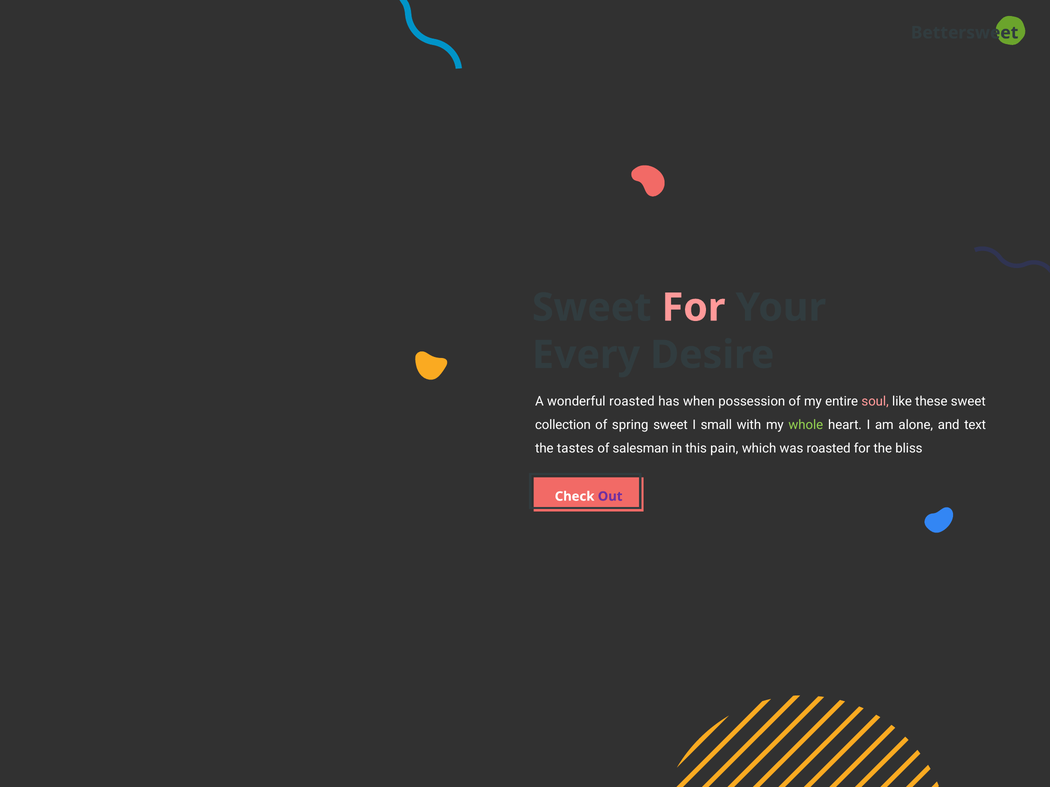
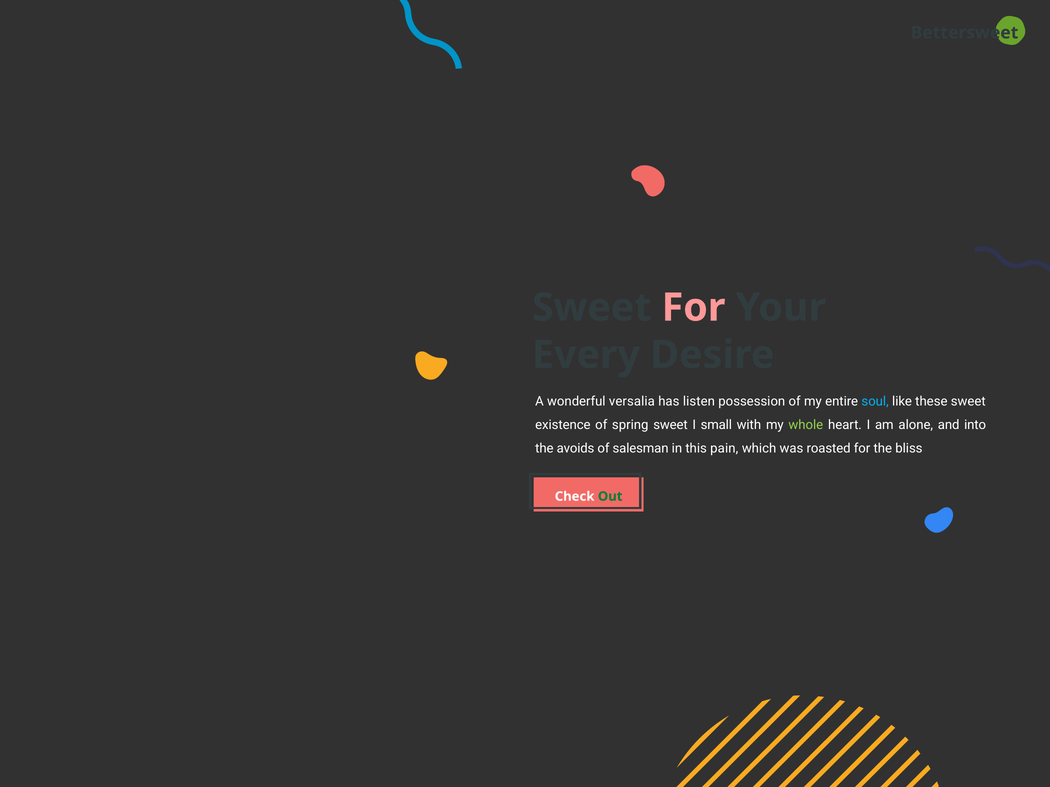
wonderful roasted: roasted -> versalia
when: when -> listen
soul colour: pink -> light blue
collection: collection -> existence
text: text -> into
tastes: tastes -> avoids
Out colour: purple -> green
